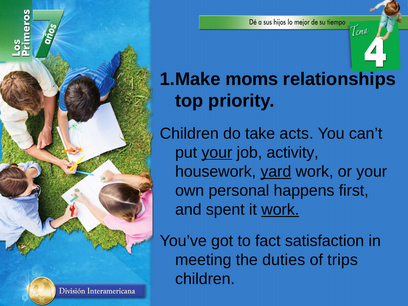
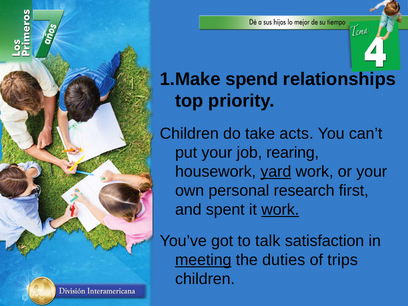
moms: moms -> spend
your at (217, 152) underline: present -> none
activity: activity -> rearing
happens: happens -> research
fact: fact -> talk
meeting underline: none -> present
